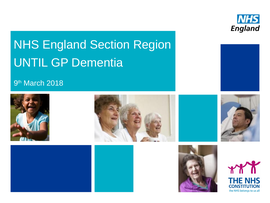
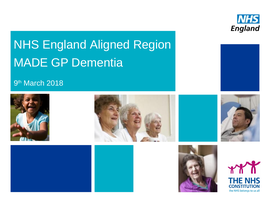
Section: Section -> Aligned
UNTIL: UNTIL -> MADE
